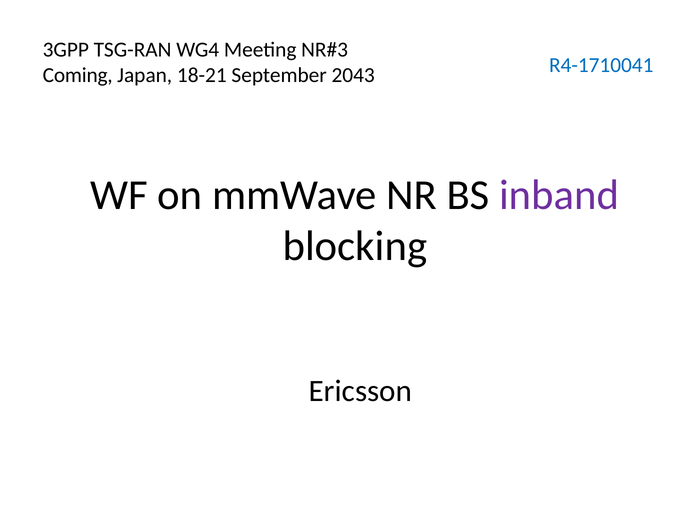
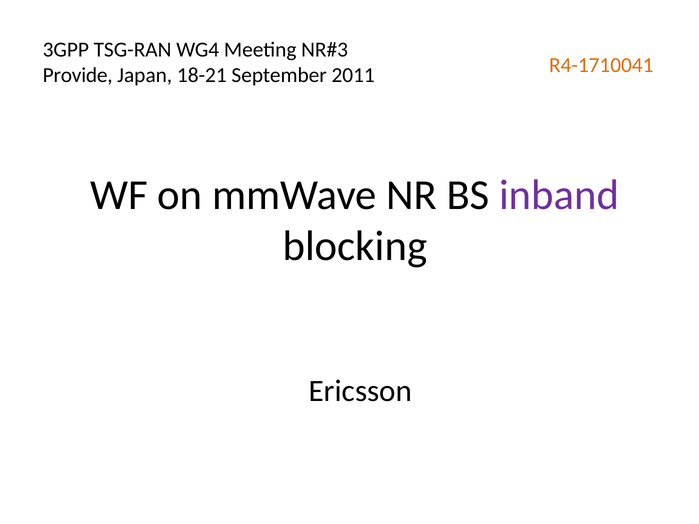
R4-1710041 colour: blue -> orange
Coming: Coming -> Provide
2043: 2043 -> 2011
